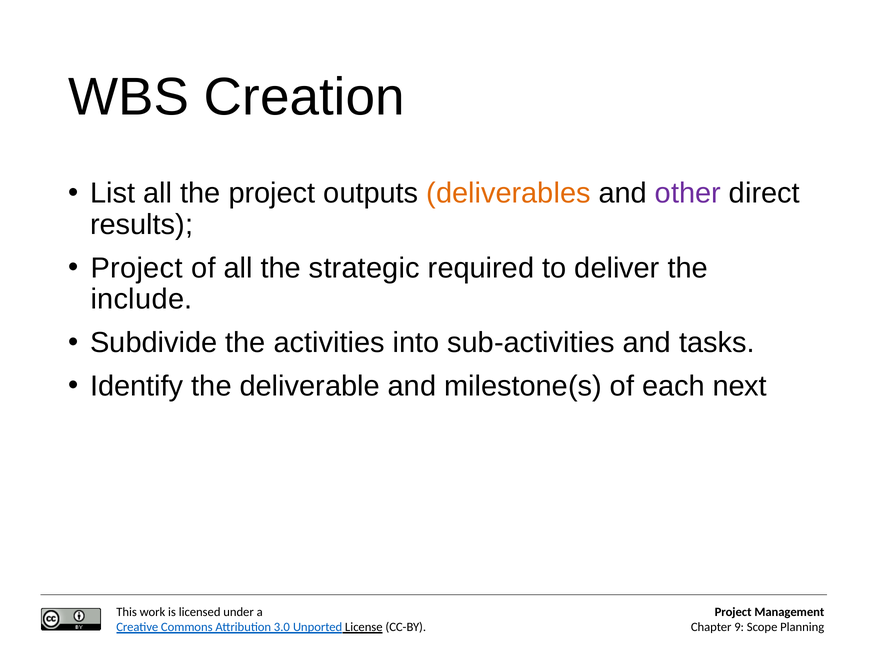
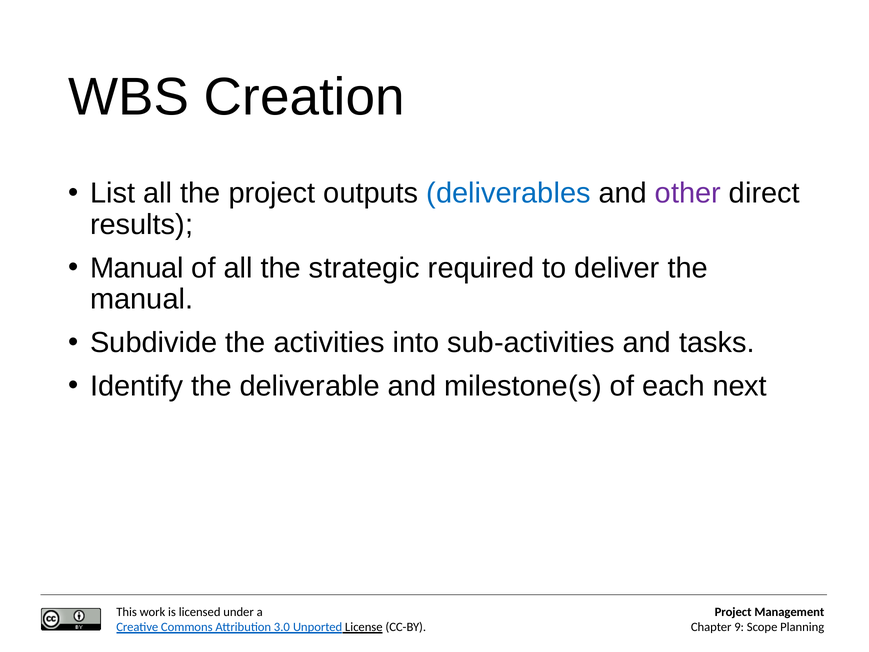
deliverables colour: orange -> blue
Project at (137, 268): Project -> Manual
include at (142, 299): include -> manual
